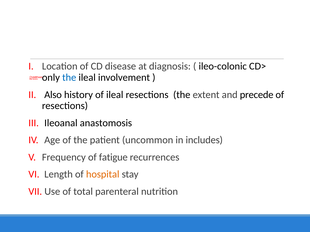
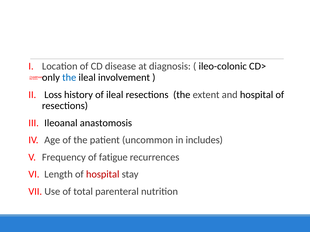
Also: Also -> Loss
and precede: precede -> hospital
hospital at (103, 175) colour: orange -> red
